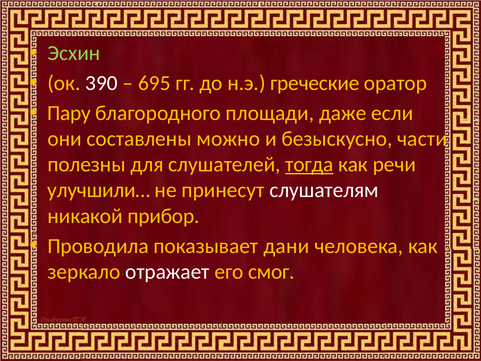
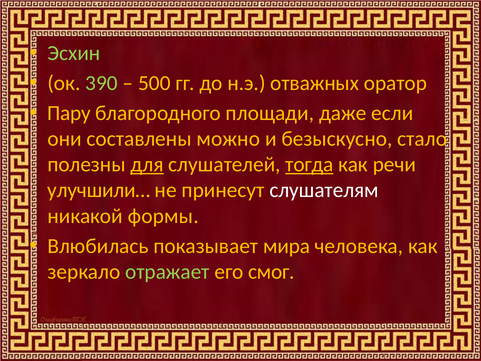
390 colour: white -> light green
695: 695 -> 500
греческие: греческие -> отважных
части: части -> стало
для underline: none -> present
прибор: прибор -> формы
Проводила: Проводила -> Влюбилась
дани: дани -> мира
отражает colour: white -> light green
